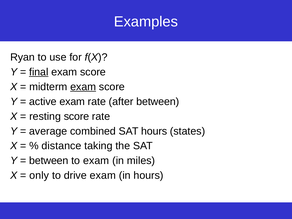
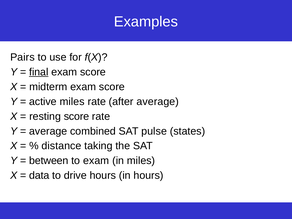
Ryan: Ryan -> Pairs
exam at (83, 87) underline: present -> none
active exam: exam -> miles
after between: between -> average
SAT hours: hours -> pulse
only: only -> data
drive exam: exam -> hours
